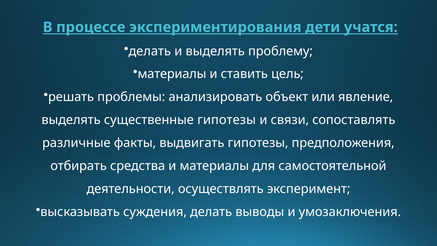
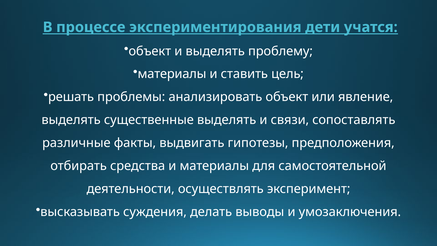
делать at (150, 51): делать -> объект
существенные гипотезы: гипотезы -> выделять
